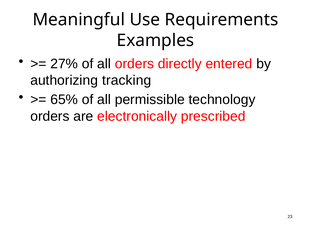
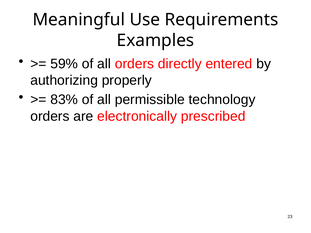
27%: 27% -> 59%
tracking: tracking -> properly
65%: 65% -> 83%
